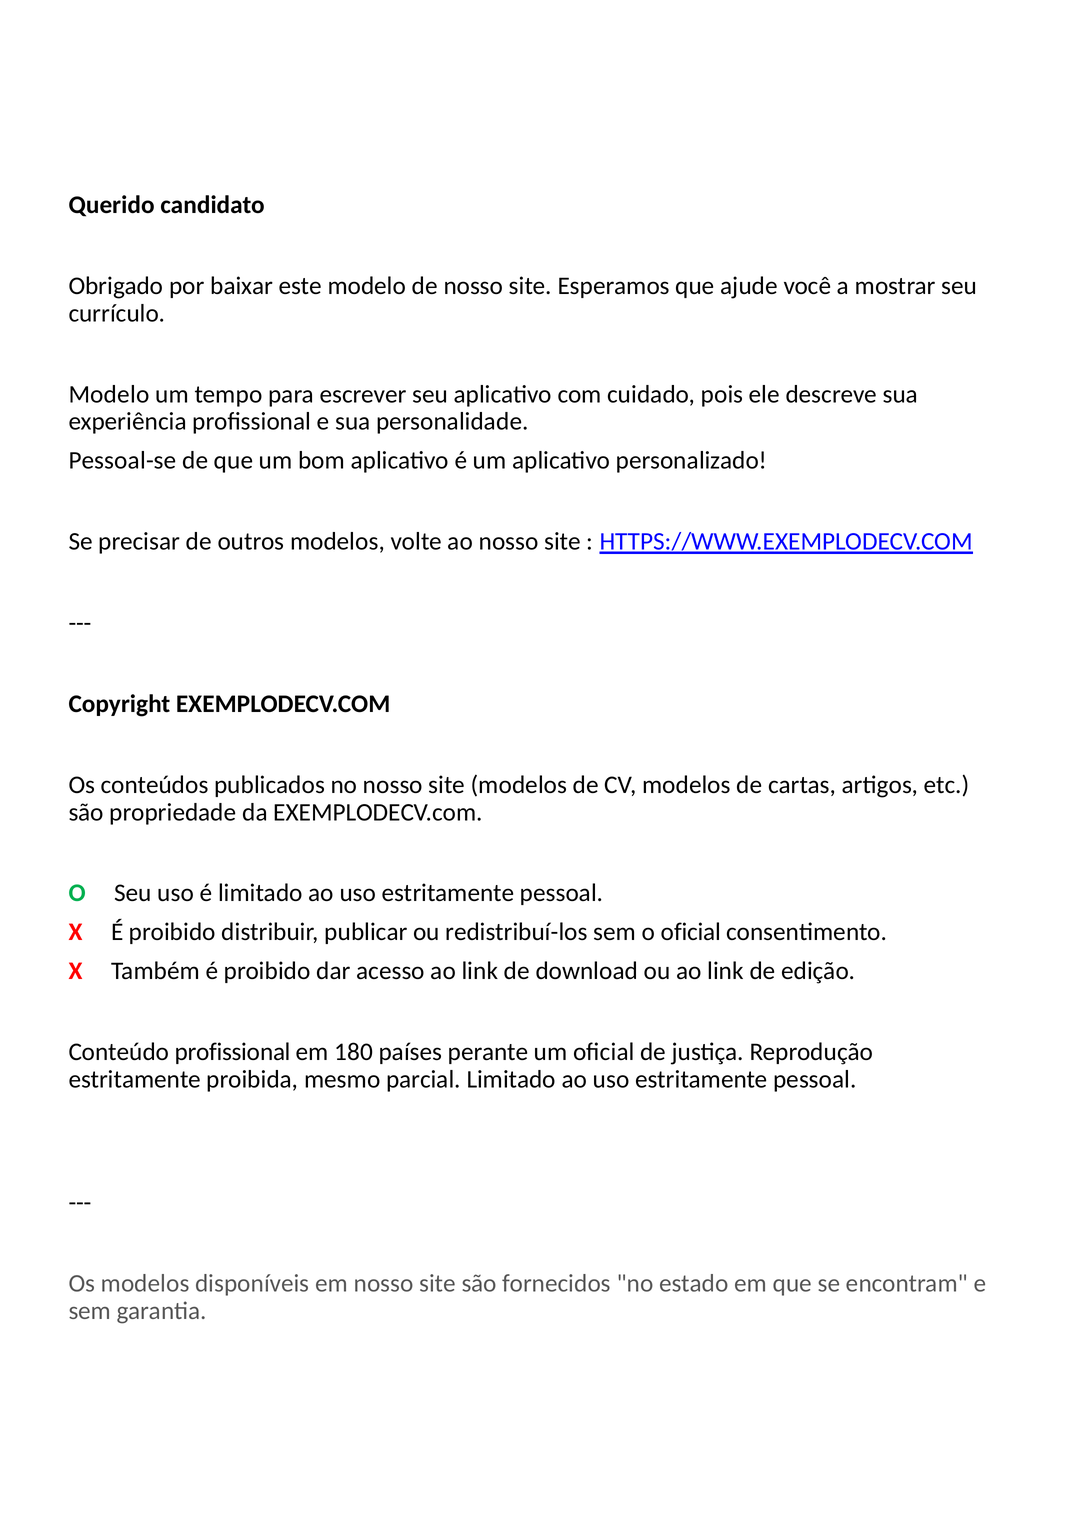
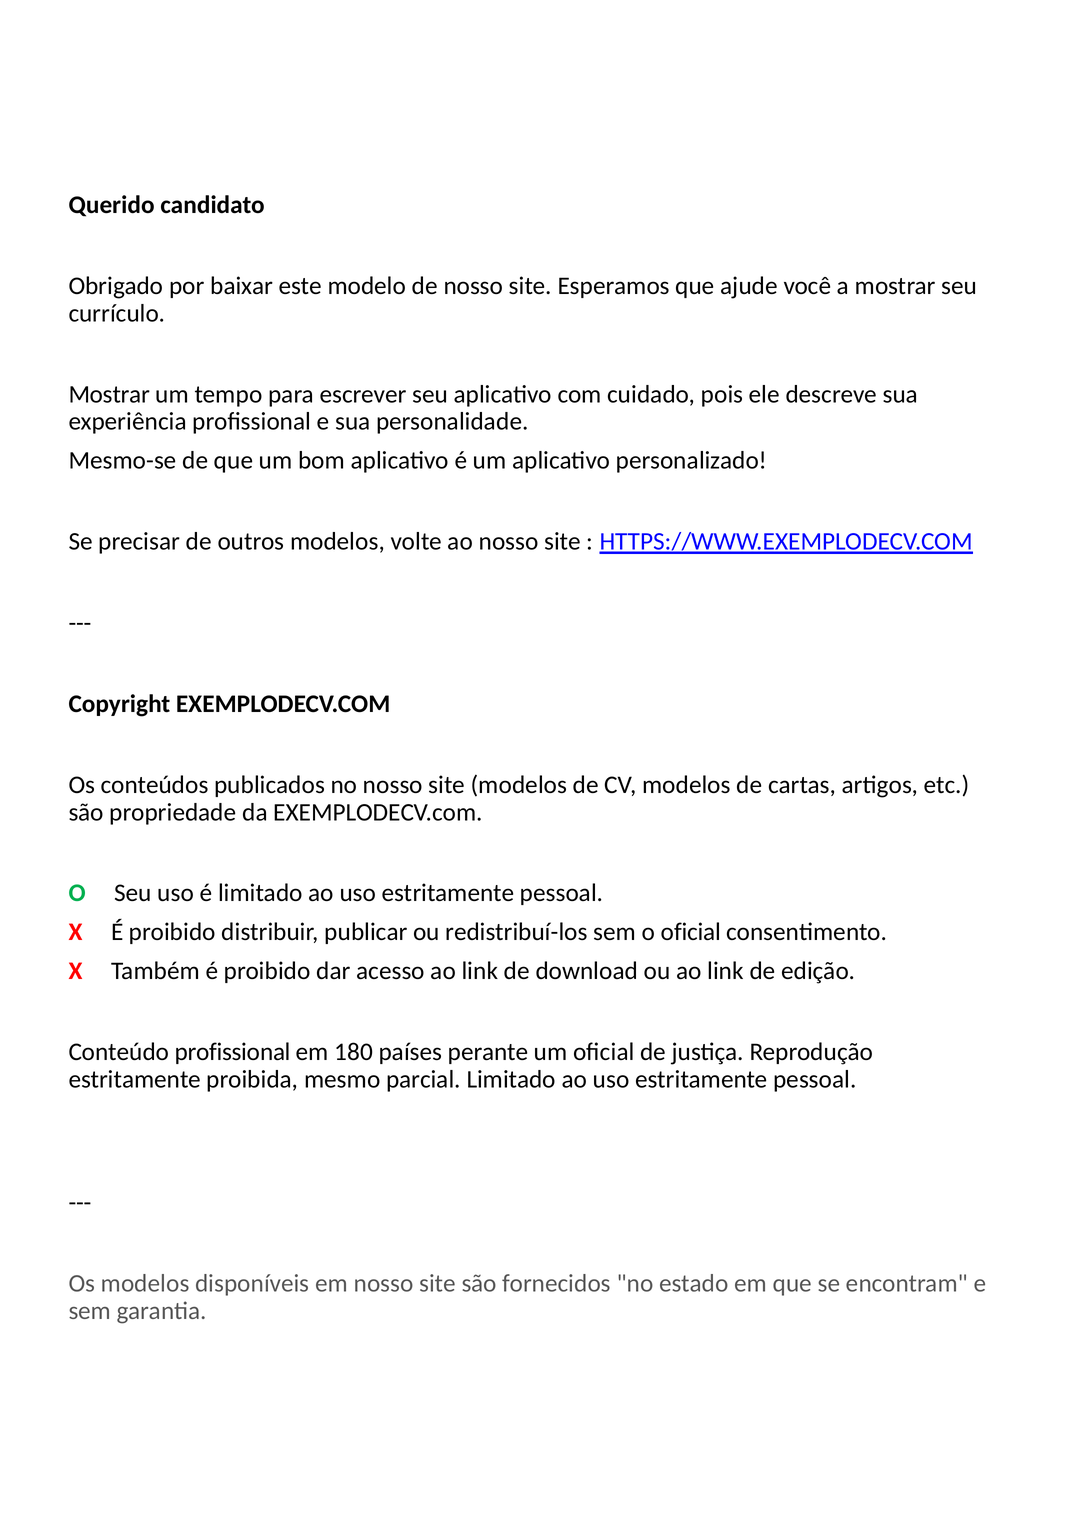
Modelo at (109, 394): Modelo -> Mostrar
Pessoal-se: Pessoal-se -> Mesmo-se
